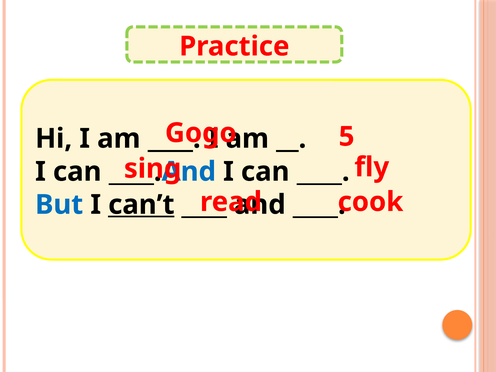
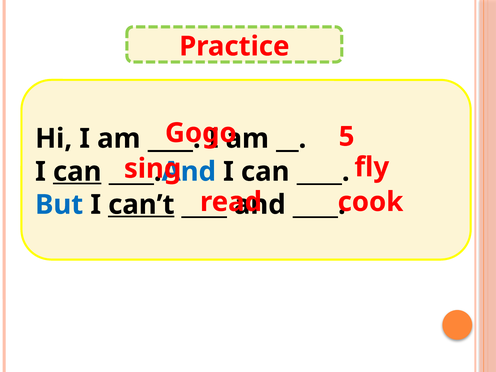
can at (77, 172) underline: none -> present
